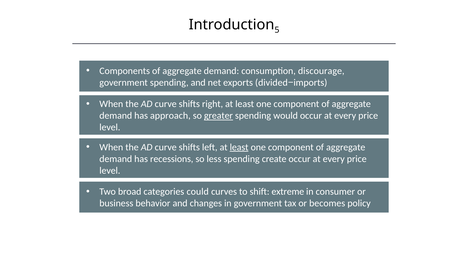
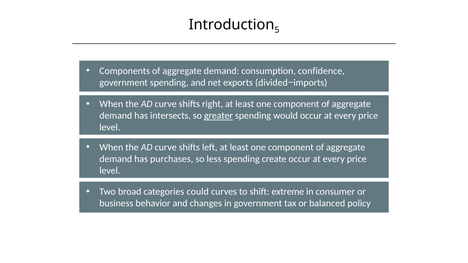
discourage: discourage -> confidence
approach: approach -> intersects
least at (239, 147) underline: present -> none
recessions: recessions -> purchases
becomes: becomes -> balanced
